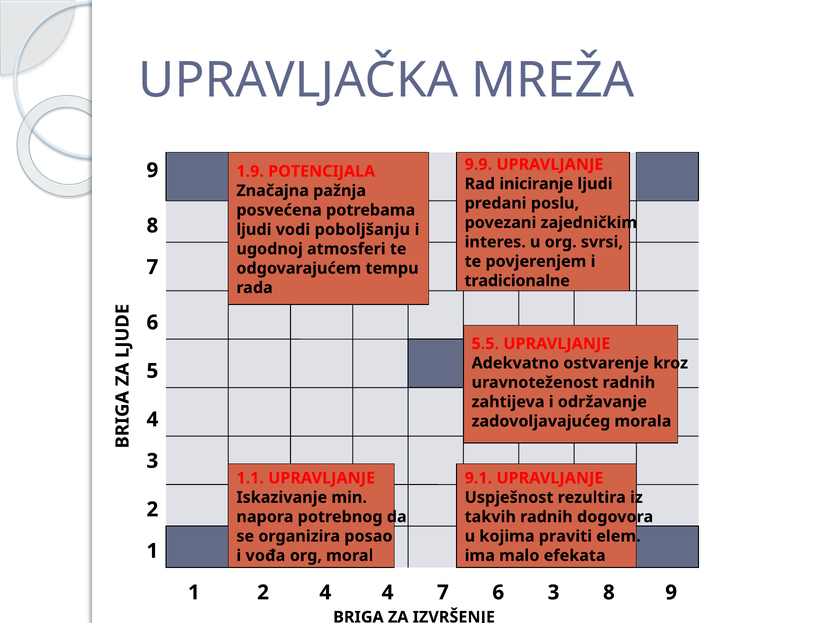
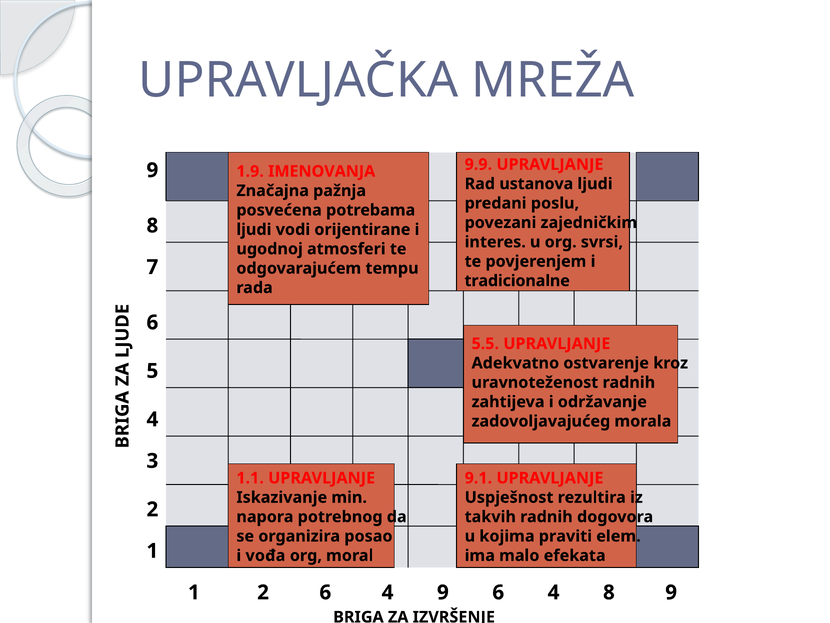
POTENCIJALA: POTENCIJALA -> IMENOVANJA
iniciranje: iniciranje -> ustanova
poboljšanju: poboljšanju -> orijentirane
2 4: 4 -> 6
7 at (443, 592): 7 -> 9
3 at (554, 592): 3 -> 4
